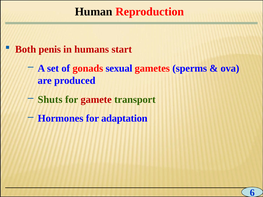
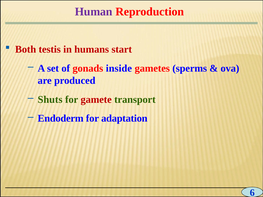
Human colour: black -> purple
penis: penis -> testis
sexual: sexual -> inside
Hormones: Hormones -> Endoderm
